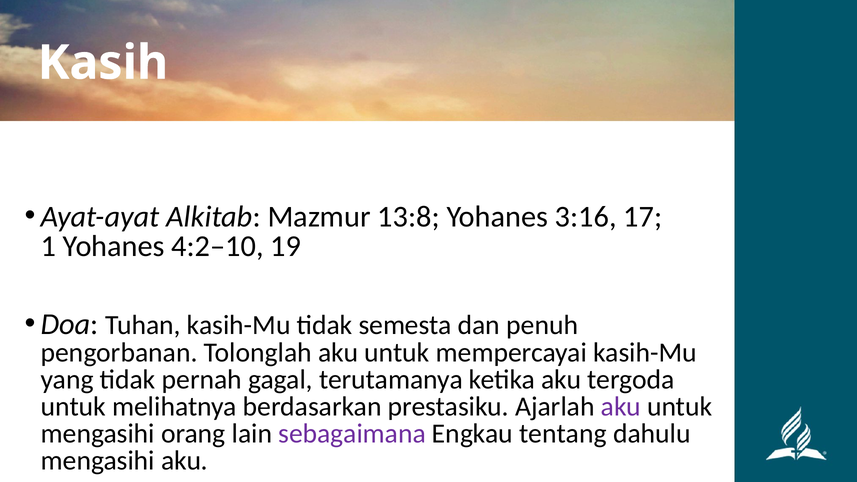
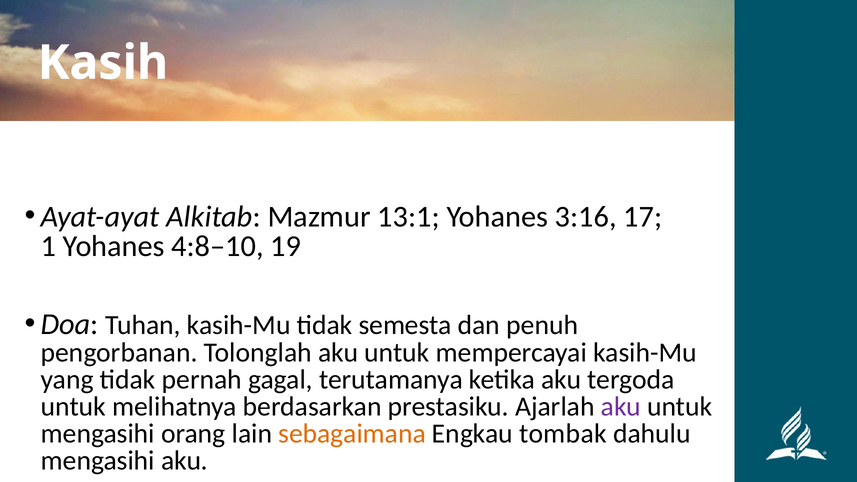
13:8: 13:8 -> 13:1
4:2–10: 4:2–10 -> 4:8–10
sebagaimana colour: purple -> orange
tentang: tentang -> tombak
